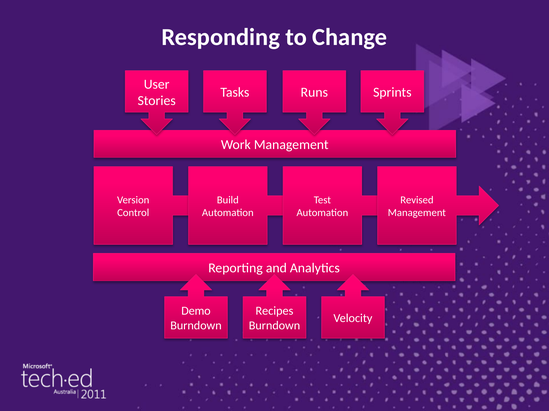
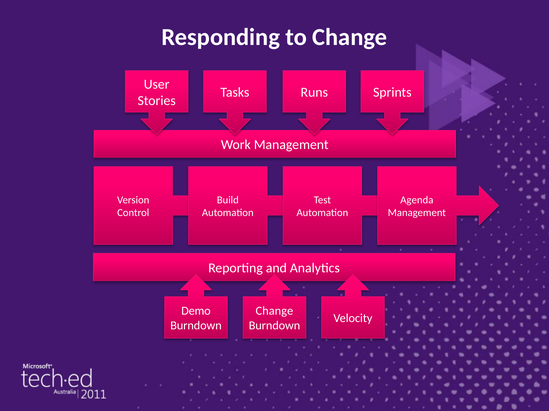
Revised: Revised -> Agenda
Recipes at (274, 312): Recipes -> Change
